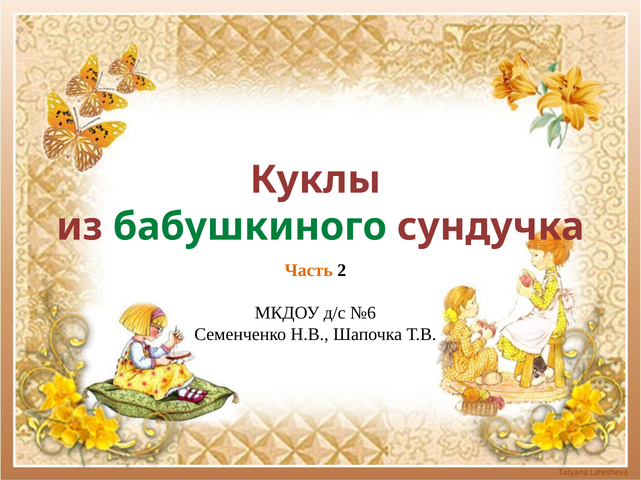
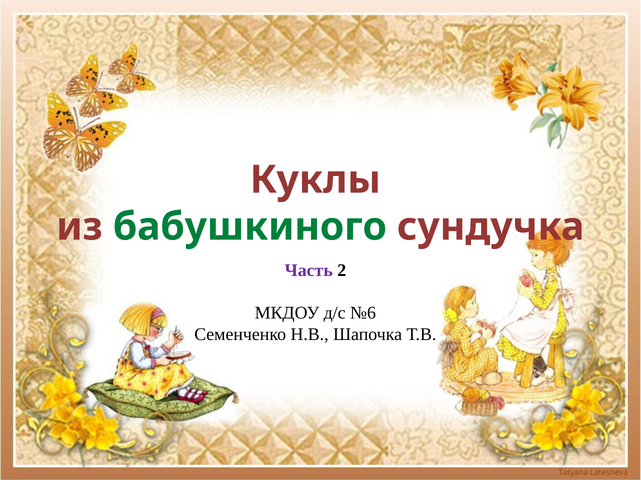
Часть colour: orange -> purple
